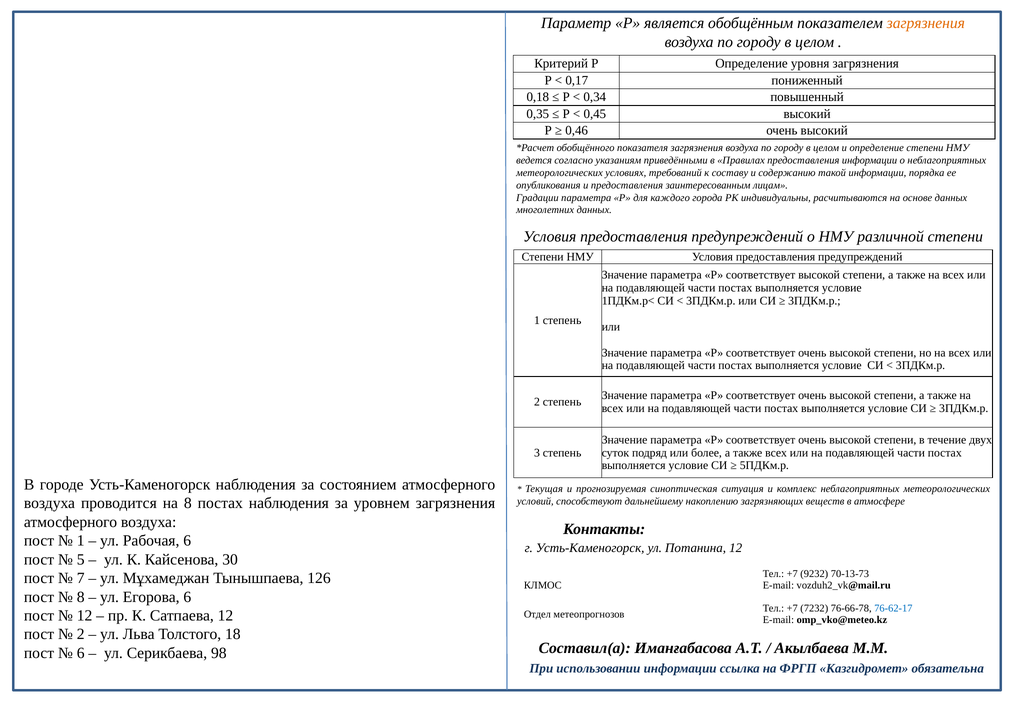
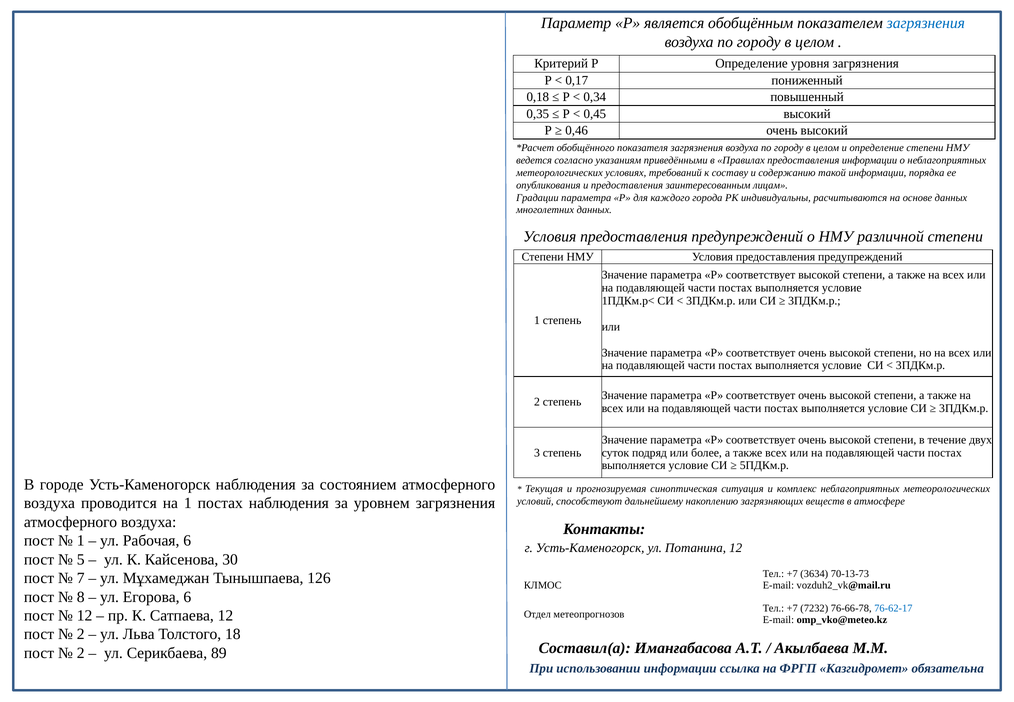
загрязнения at (926, 23) colour: orange -> blue
на 8: 8 -> 1
9232: 9232 -> 3634
6 at (81, 653): 6 -> 2
98: 98 -> 89
